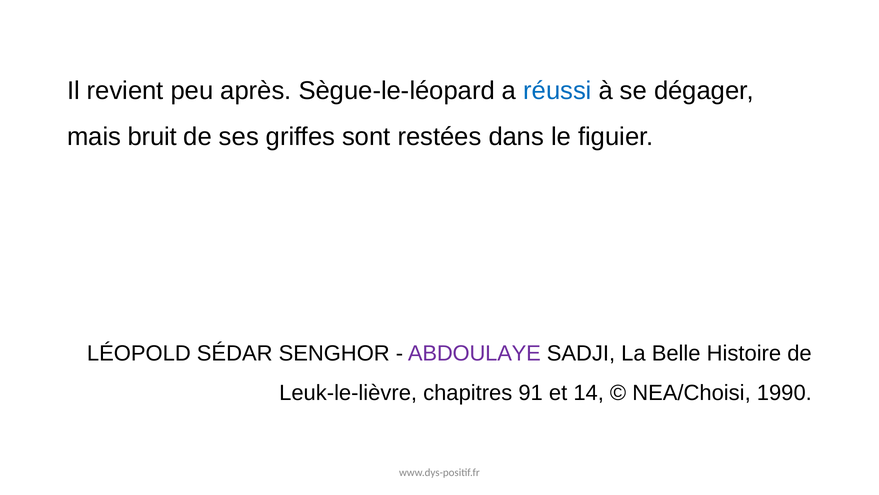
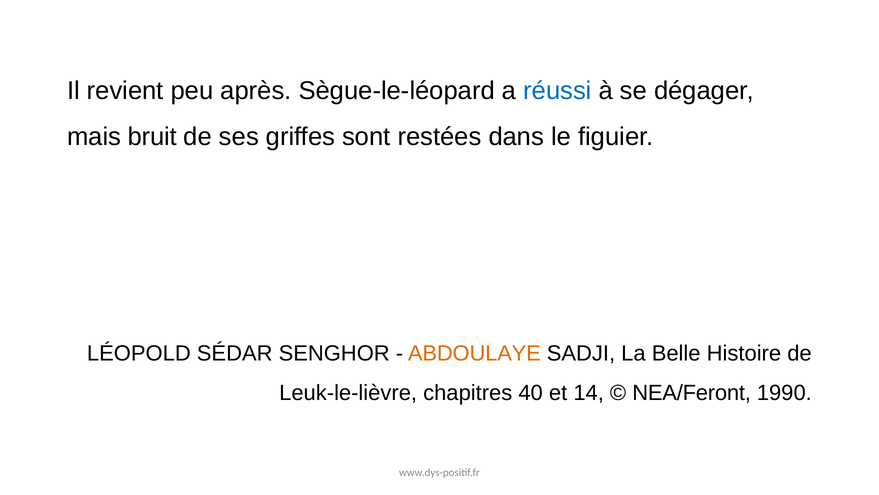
ABDOULAYE colour: purple -> orange
91: 91 -> 40
NEA/Choisi: NEA/Choisi -> NEA/Feront
